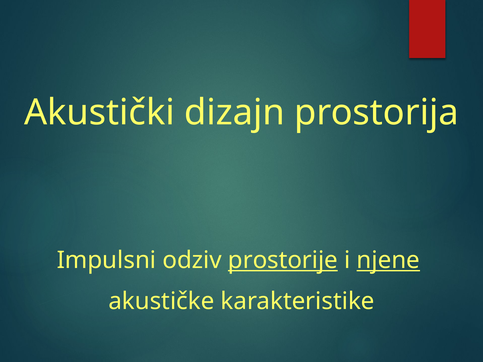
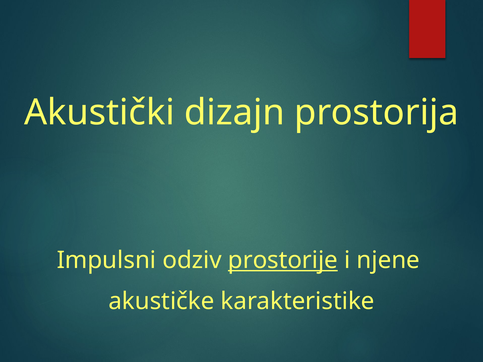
njene underline: present -> none
